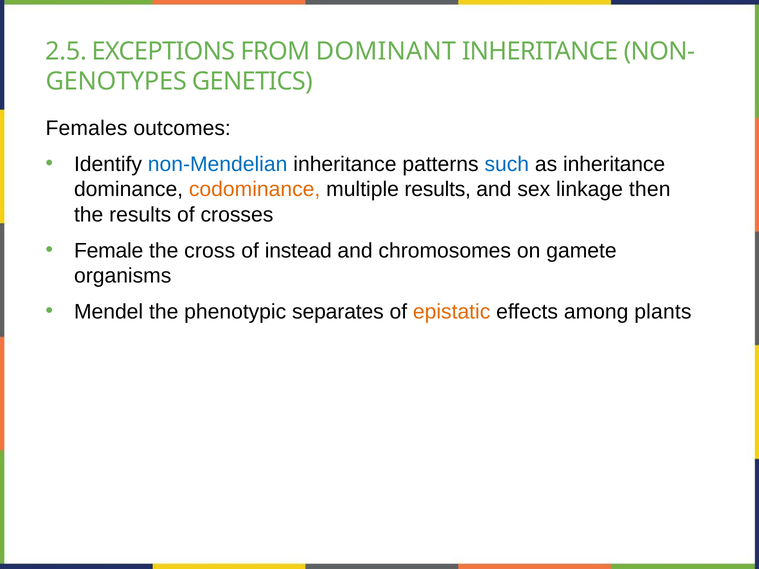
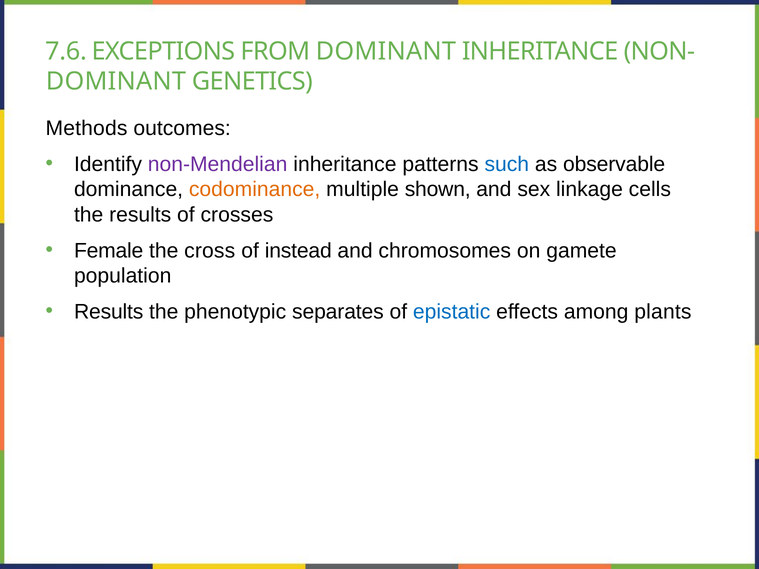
2.5: 2.5 -> 7.6
GENOTYPES at (116, 82): GENOTYPES -> DOMINANT
Females: Females -> Methods
non-Mendelian colour: blue -> purple
as inheritance: inheritance -> observable
multiple results: results -> shown
then: then -> cells
organisms: organisms -> population
Mendel at (109, 312): Mendel -> Results
epistatic colour: orange -> blue
